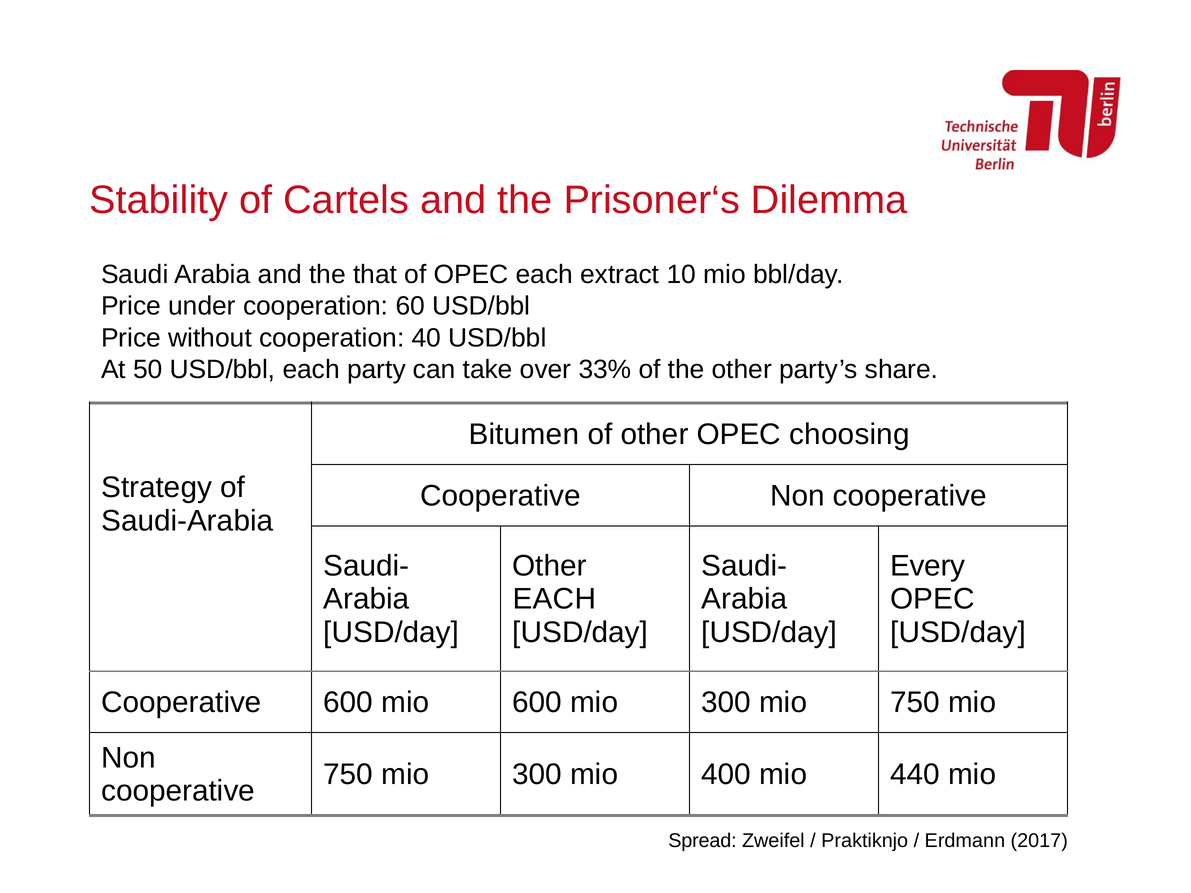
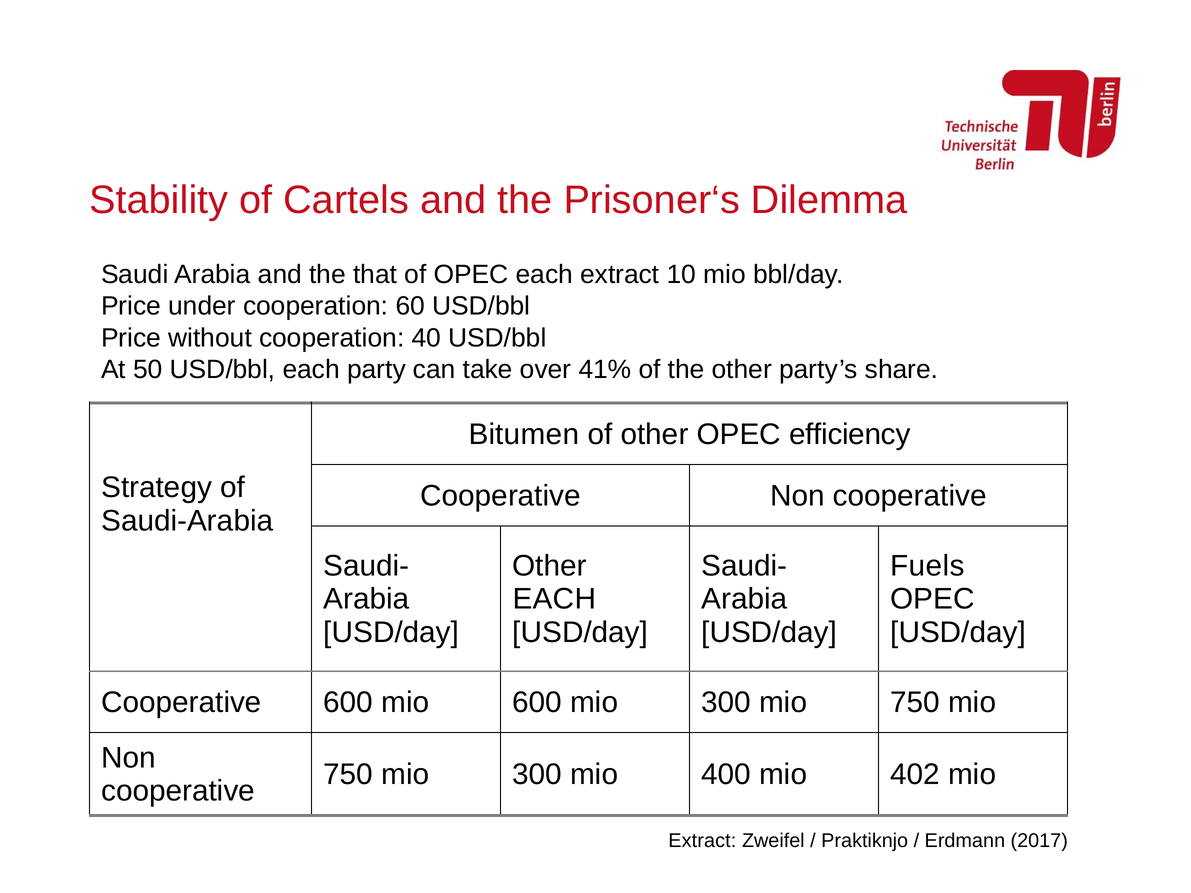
33%: 33% -> 41%
choosing: choosing -> efficiency
Every: Every -> Fuels
440: 440 -> 402
Spread at (702, 841): Spread -> Extract
